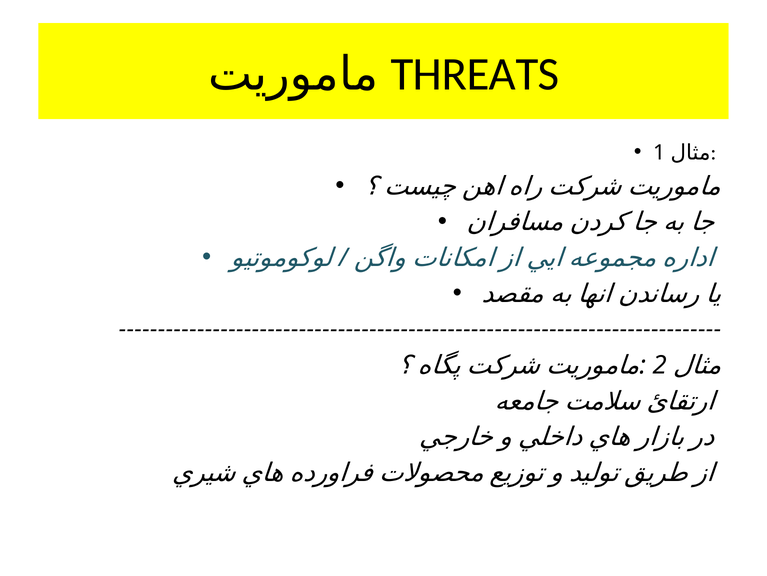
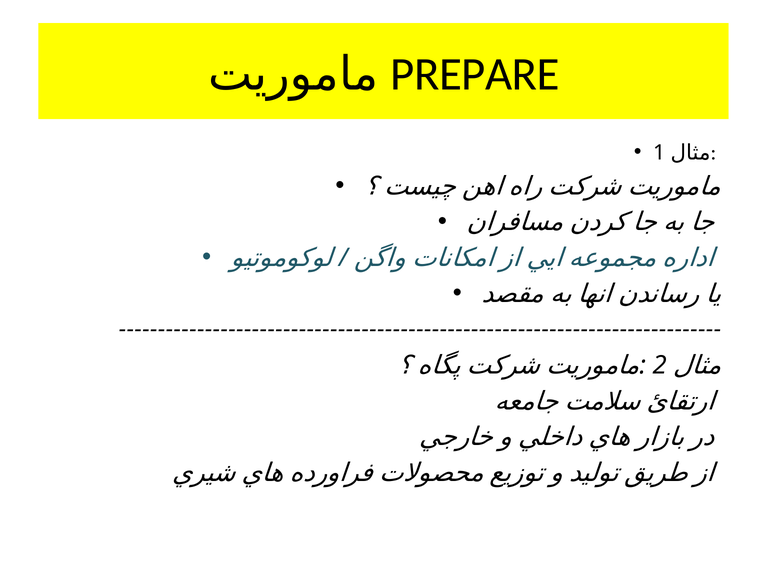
THREATS: THREATS -> PREPARE
